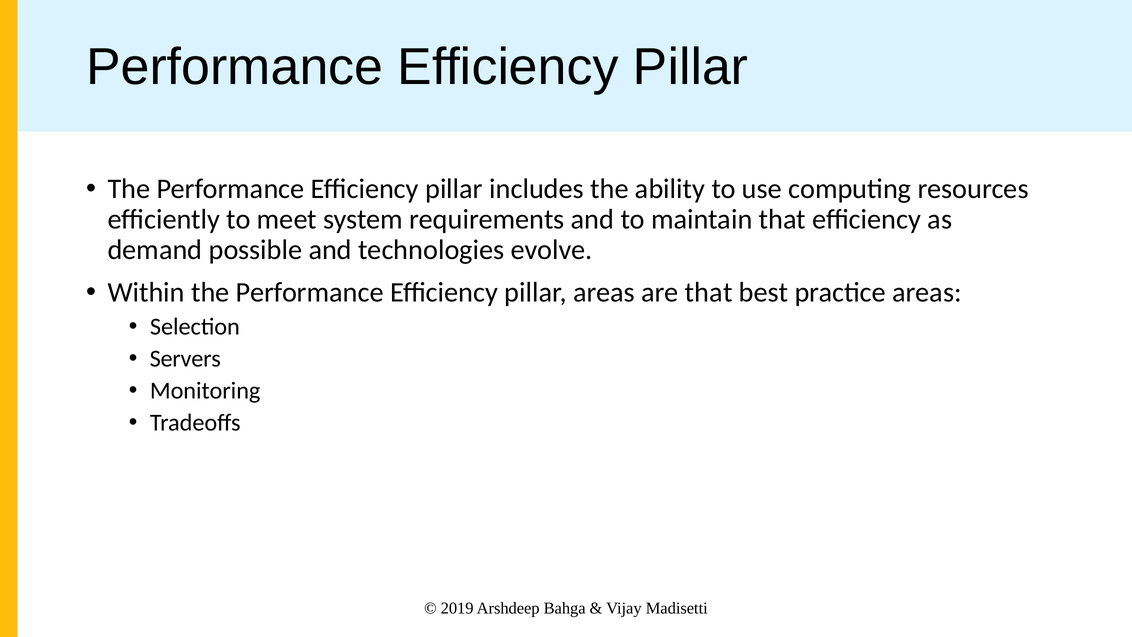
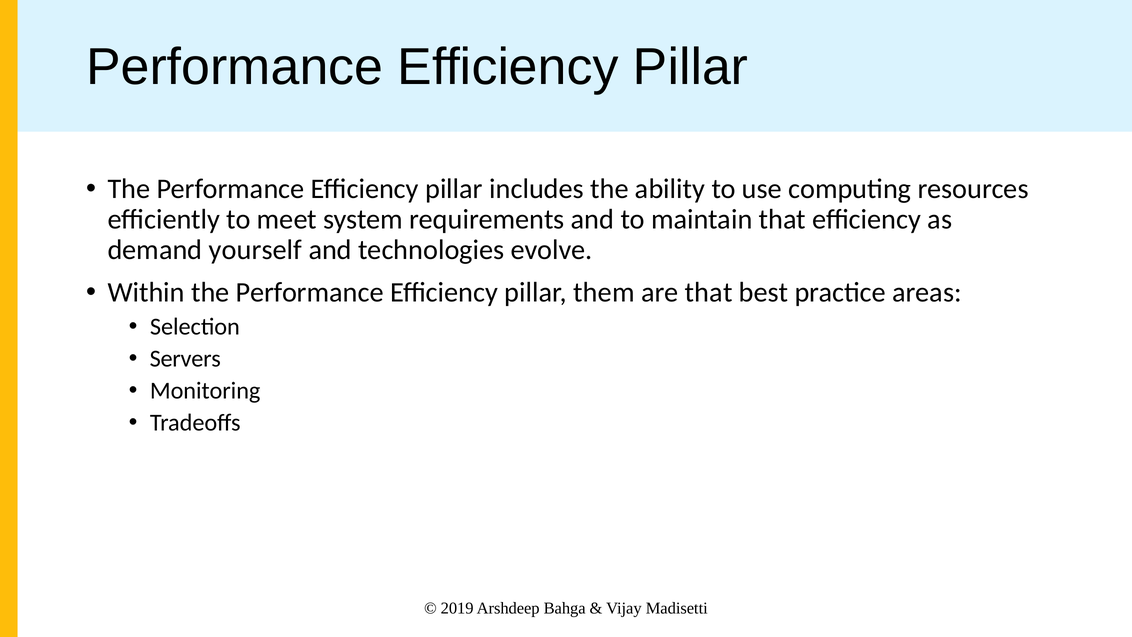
possible: possible -> yourself
pillar areas: areas -> them
